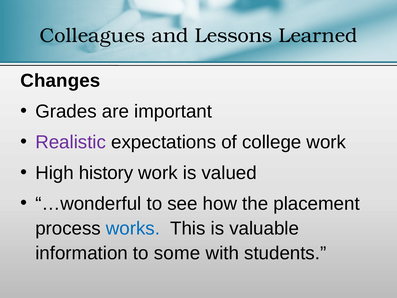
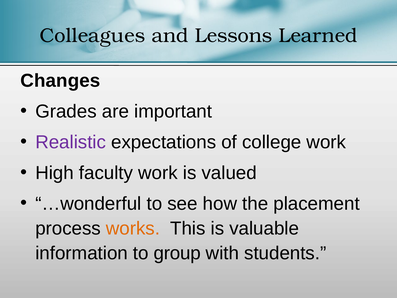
history: history -> faculty
works colour: blue -> orange
some: some -> group
